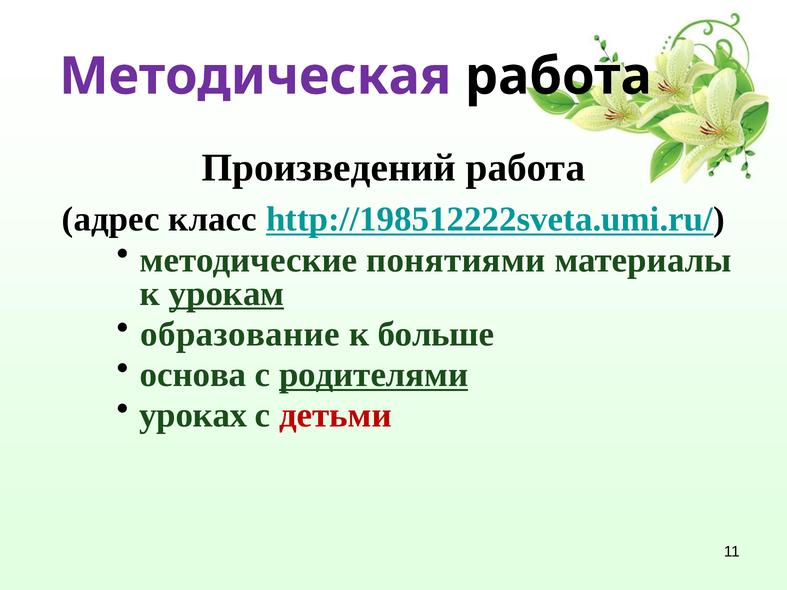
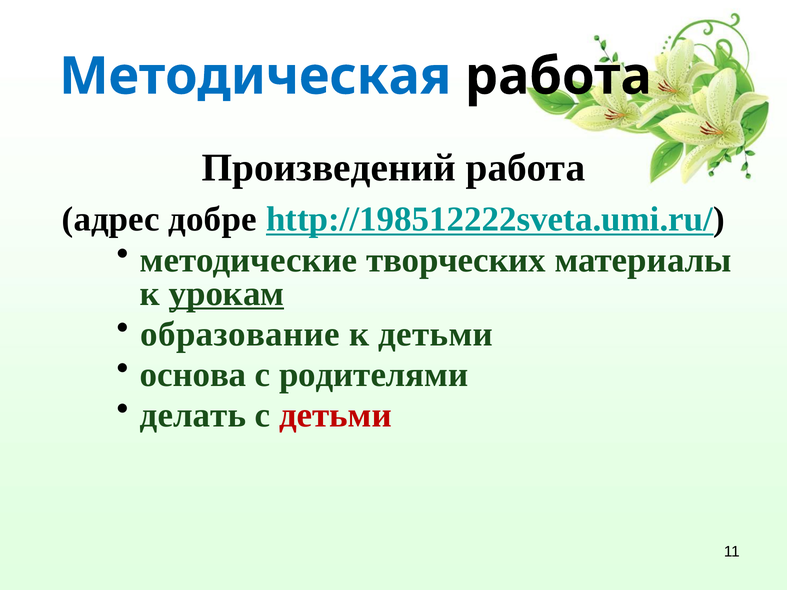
Методическая colour: purple -> blue
класс: класс -> добре
понятиями: понятиями -> творческих
к больше: больше -> детьми
родителями underline: present -> none
уроках: уроках -> делать
